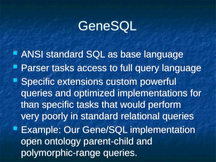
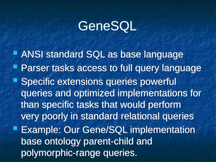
extensions custom: custom -> queries
open at (31, 141): open -> base
